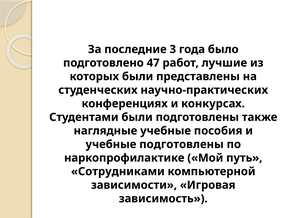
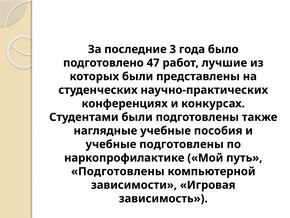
Сотрудниками at (118, 171): Сотрудниками -> Подготовлены
